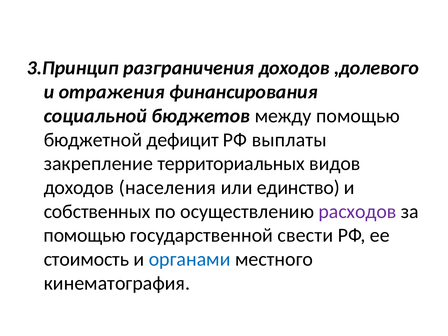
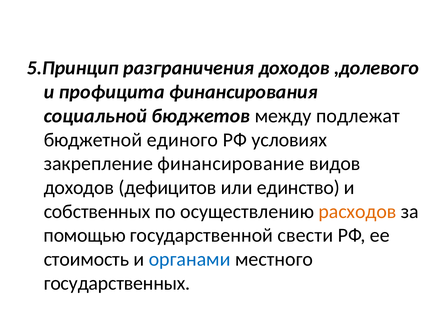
3.Принцип: 3.Принцип -> 5.Принцип
отражения: отражения -> профицита
между помощью: помощью -> подлежат
дефицит: дефицит -> единого
выплаты: выплаты -> условиях
территориальных: территориальных -> финансирование
населения: населения -> дефицитов
расходов colour: purple -> orange
кинематография: кинематография -> государственных
